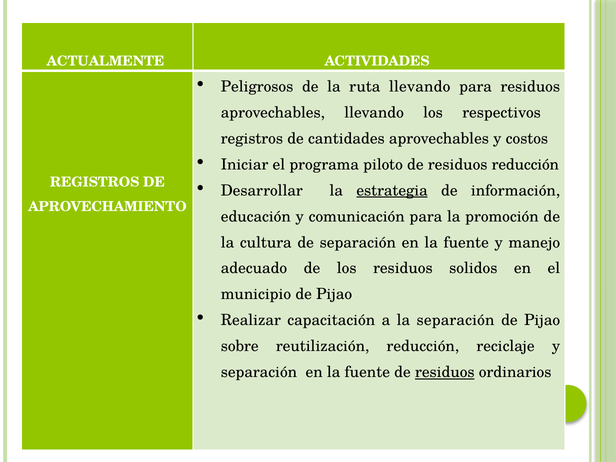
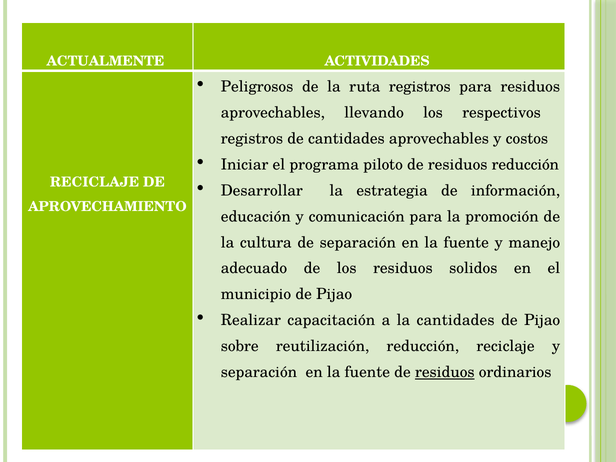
ruta llevando: llevando -> registros
REGISTROS at (95, 182): REGISTROS -> RECICLAJE
estrategia underline: present -> none
la separación: separación -> cantidades
